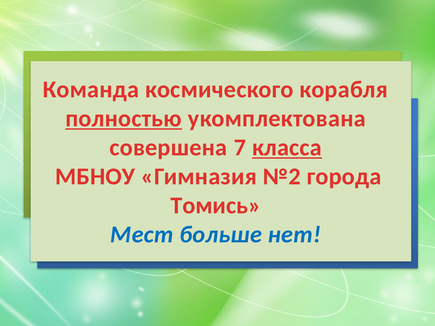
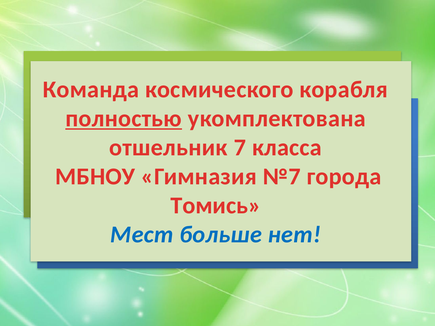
совершена: совершена -> отшельник
класса underline: present -> none
№2: №2 -> №7
